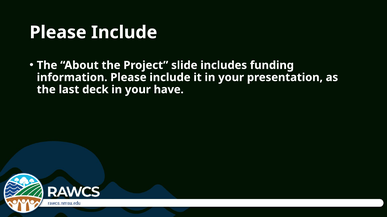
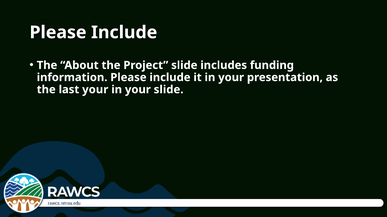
last deck: deck -> your
your have: have -> slide
